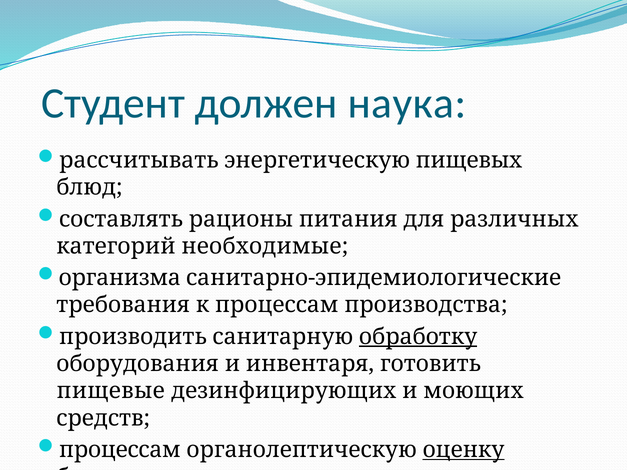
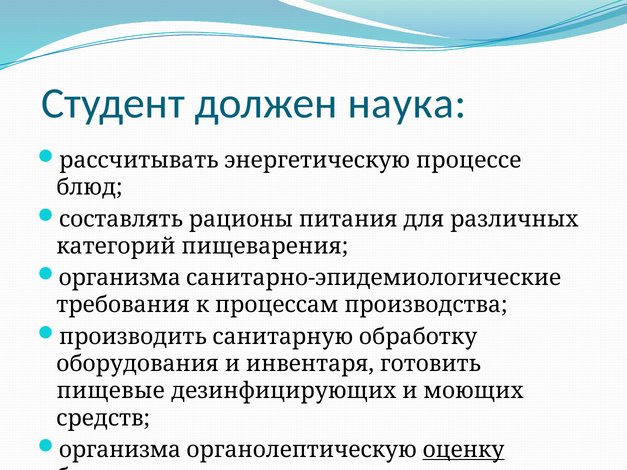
пищевых: пищевых -> процессе
необходимые: необходимые -> пищеварения
обработку underline: present -> none
процессам at (120, 450): процессам -> организма
